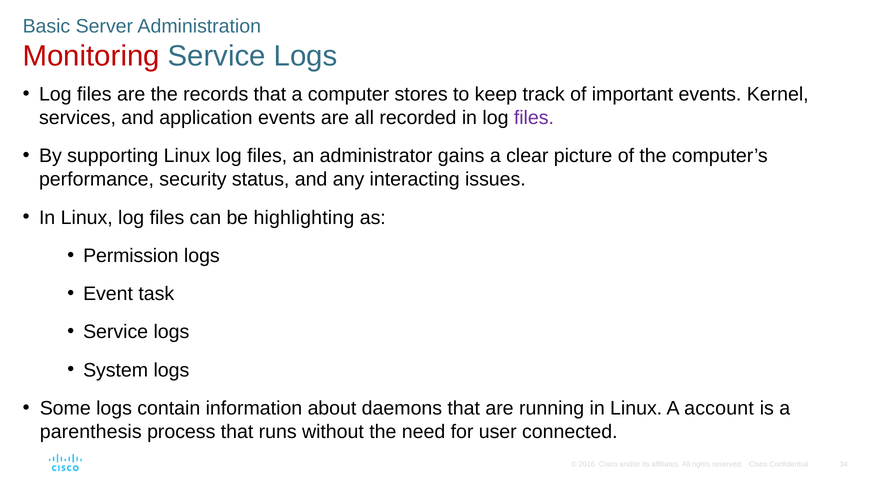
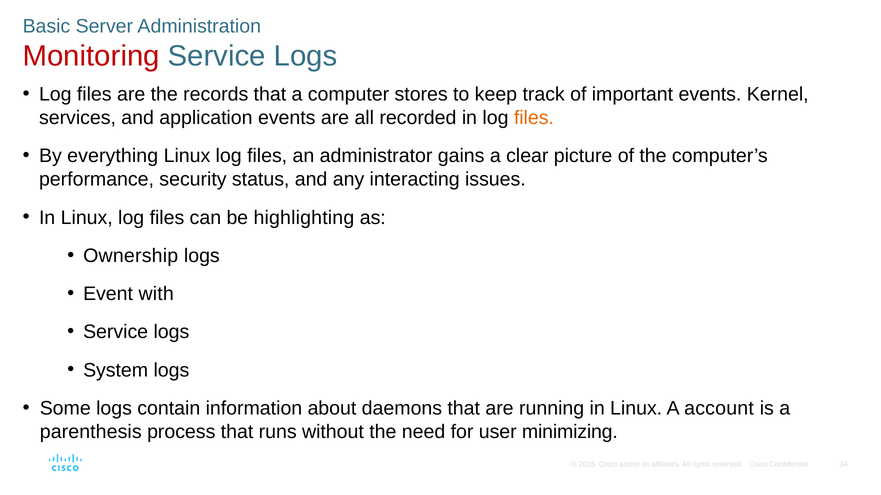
files at (534, 118) colour: purple -> orange
supporting: supporting -> everything
Permission: Permission -> Ownership
task: task -> with
connected: connected -> minimizing
